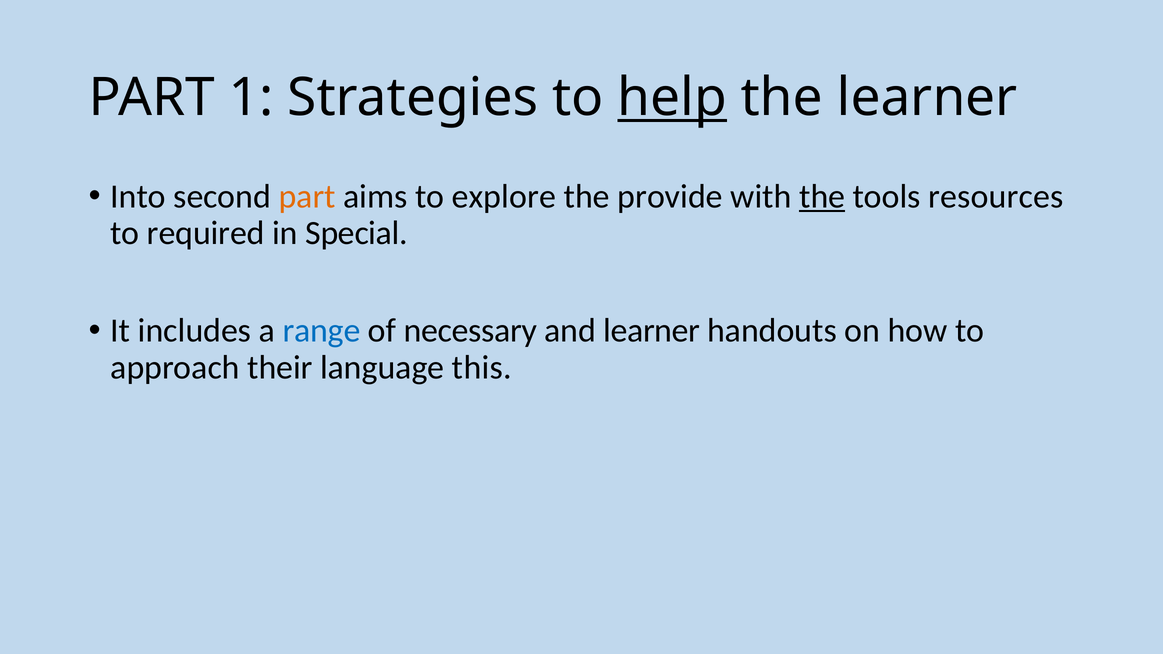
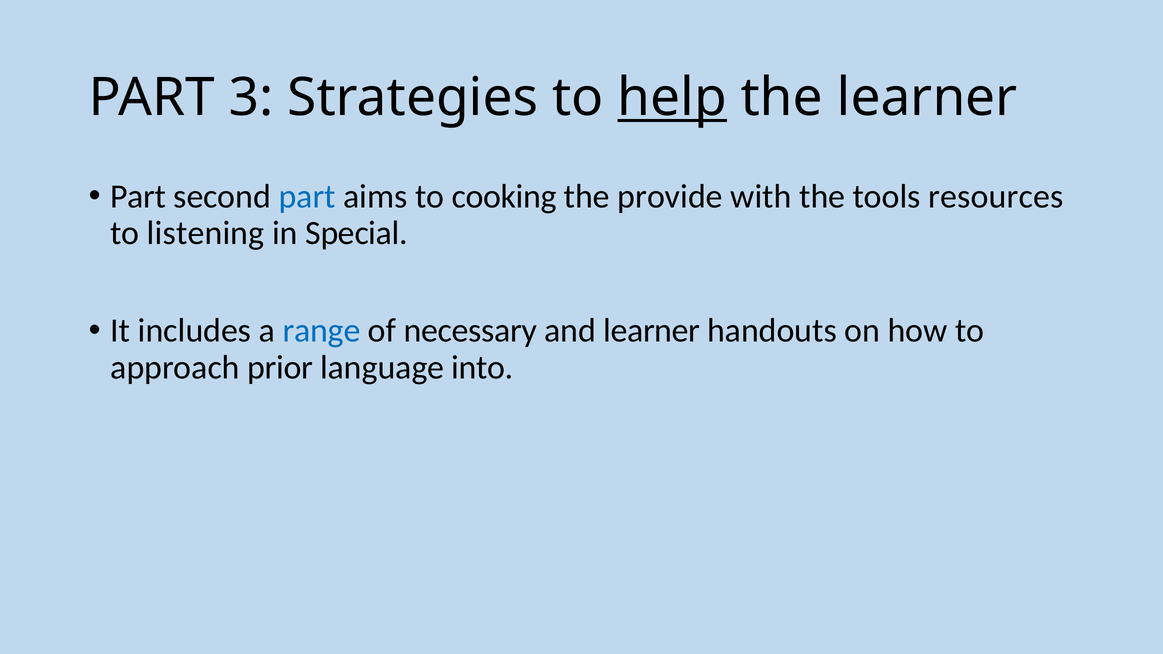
1: 1 -> 3
Into at (138, 197): Into -> Part
part at (307, 197) colour: orange -> blue
explore: explore -> cooking
the at (822, 197) underline: present -> none
required: required -> listening
their: their -> prior
this: this -> into
